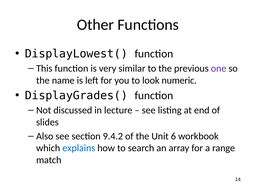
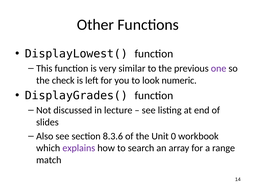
name: name -> check
9.4.2: 9.4.2 -> 8.3.6
6: 6 -> 0
explains colour: blue -> purple
